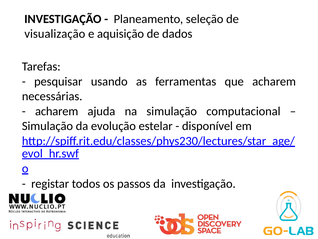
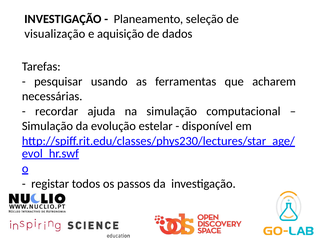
acharem at (57, 111): acharem -> recordar
